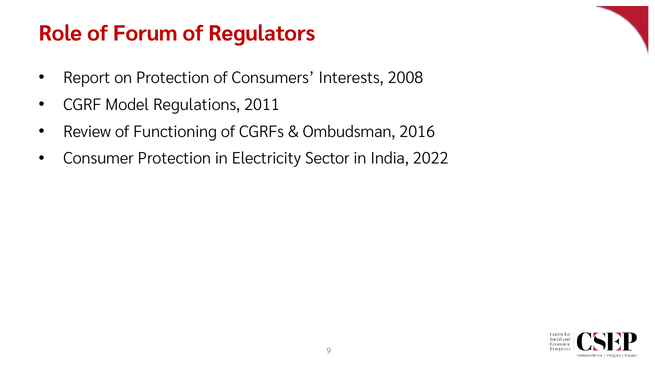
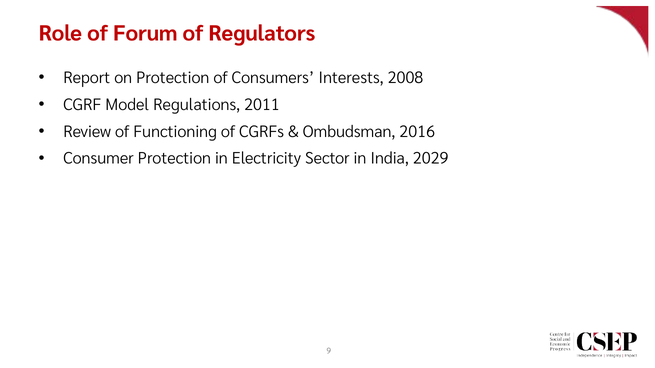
2022: 2022 -> 2029
